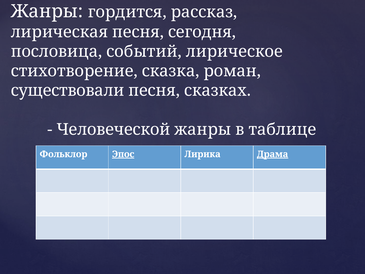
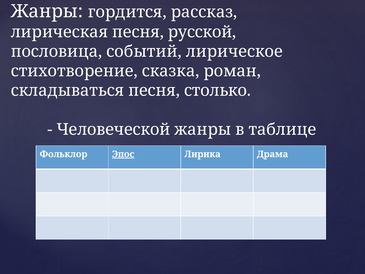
сегодня: сегодня -> русской
существовали: существовали -> складываться
сказках: сказках -> столько
Драма underline: present -> none
